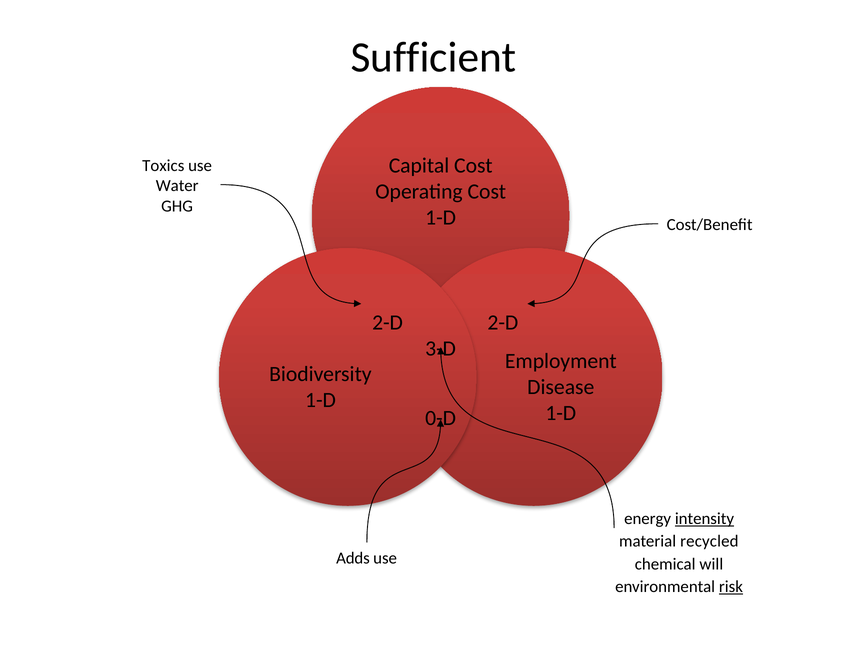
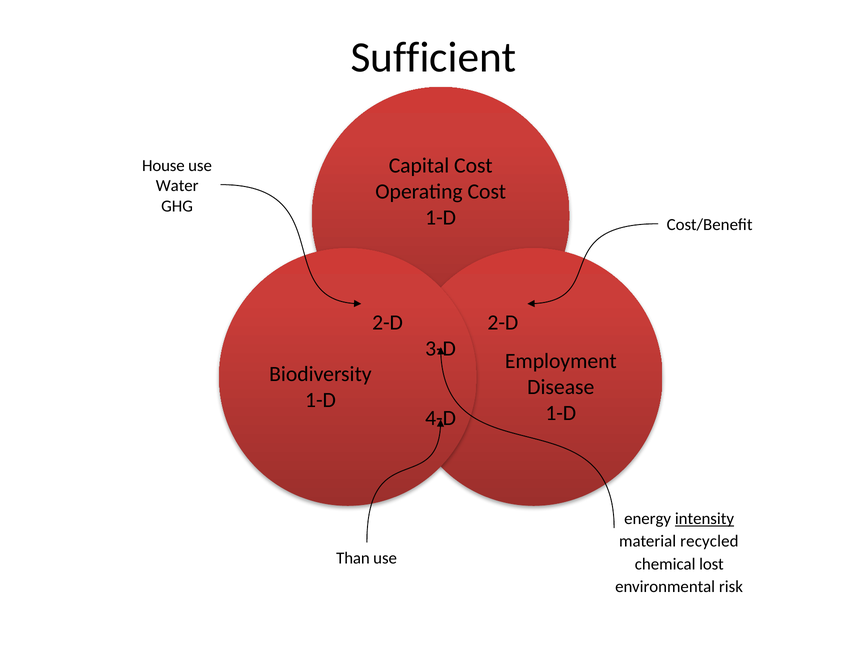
Toxics: Toxics -> House
0-D: 0-D -> 4-D
Adds: Adds -> Than
will: will -> lost
risk underline: present -> none
